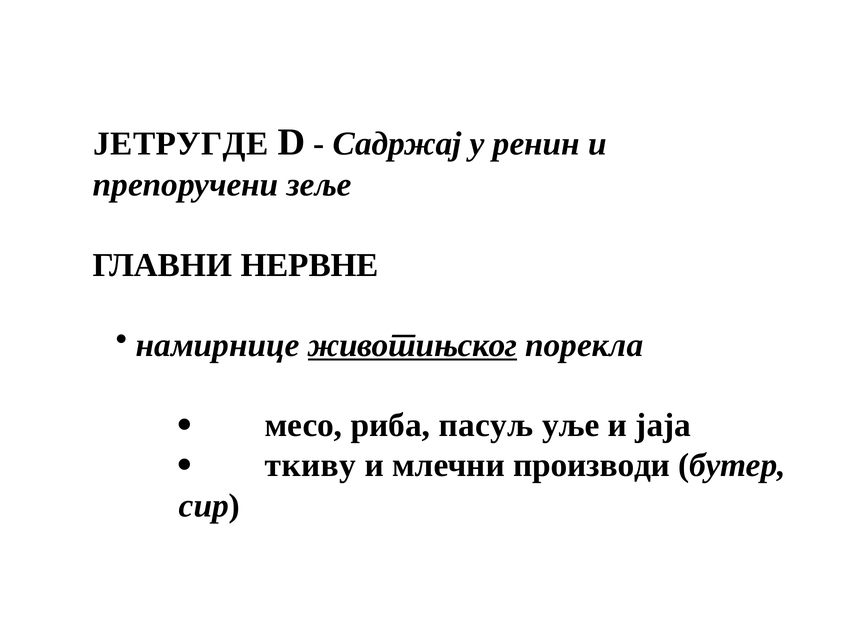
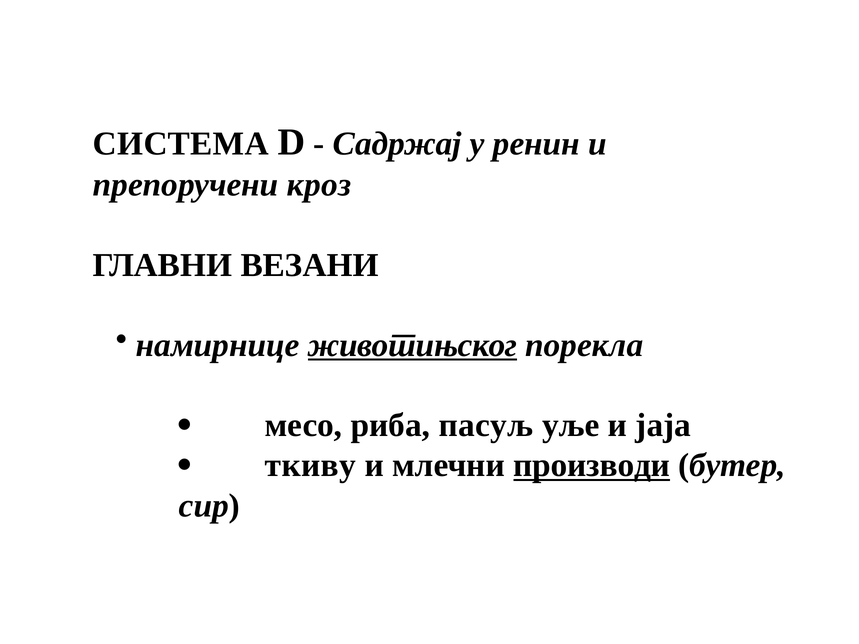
ЈЕТРУГДЕ: ЈЕТРУГДЕ -> СИСТЕМА
зеље: зеље -> кроз
НЕРВНЕ: НЕРВНЕ -> ВЕЗАНИ
производи underline: none -> present
